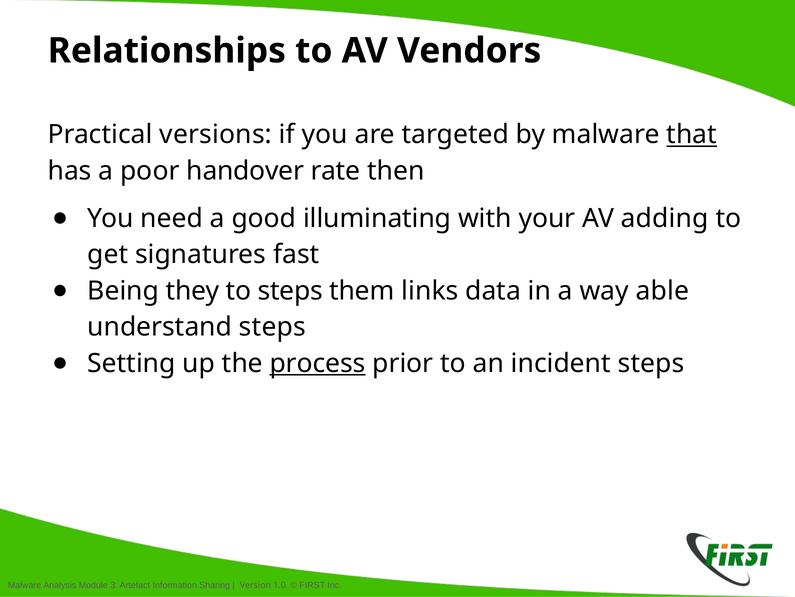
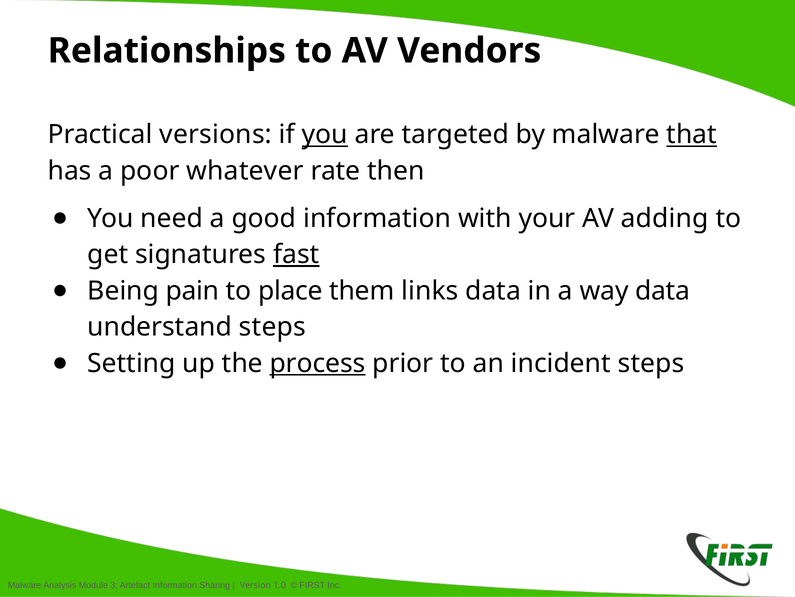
you at (325, 135) underline: none -> present
handover: handover -> whatever
good illuminating: illuminating -> information
fast underline: none -> present
they: they -> pain
to steps: steps -> place
way able: able -> data
